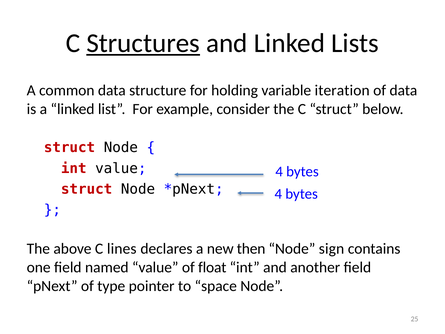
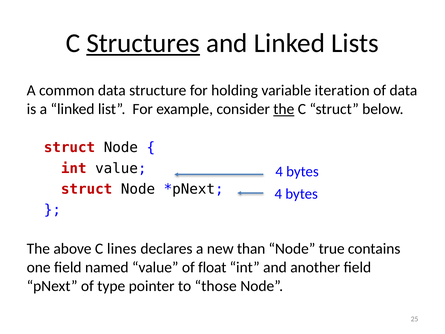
the at (284, 109) underline: none -> present
then: then -> than
sign: sign -> true
space: space -> those
